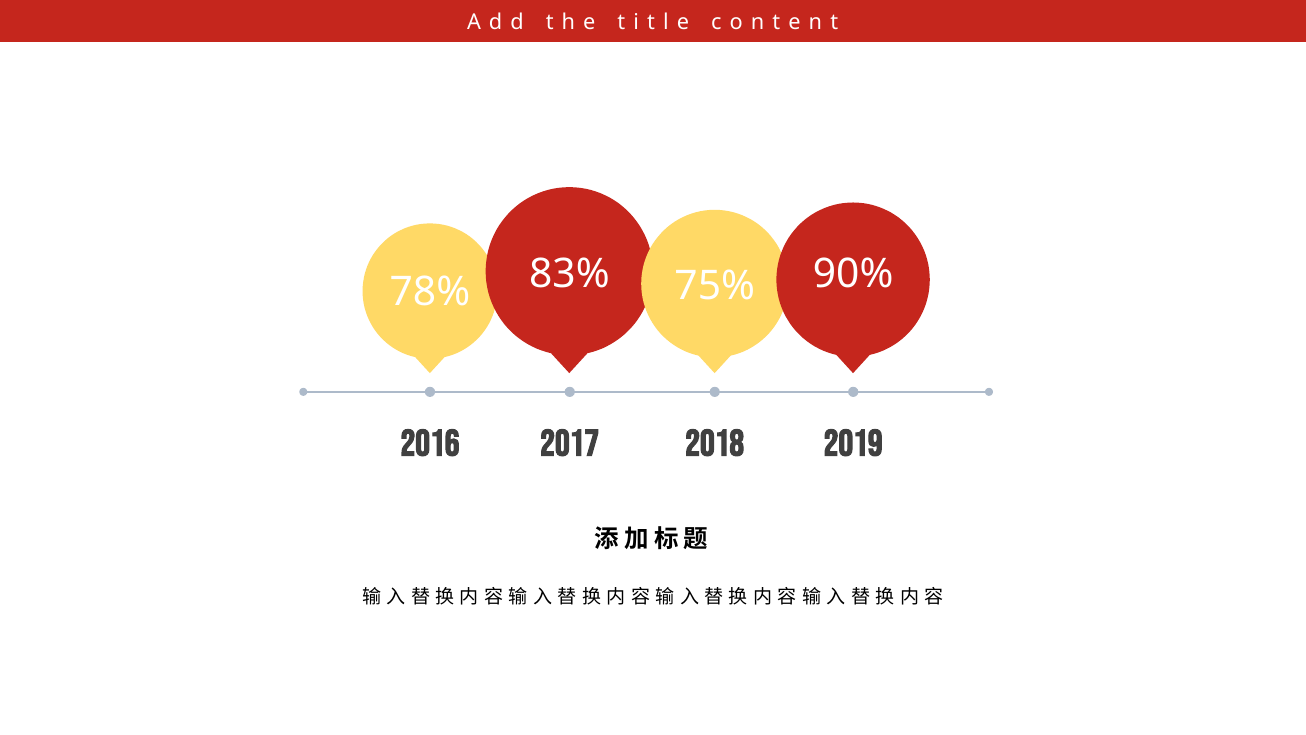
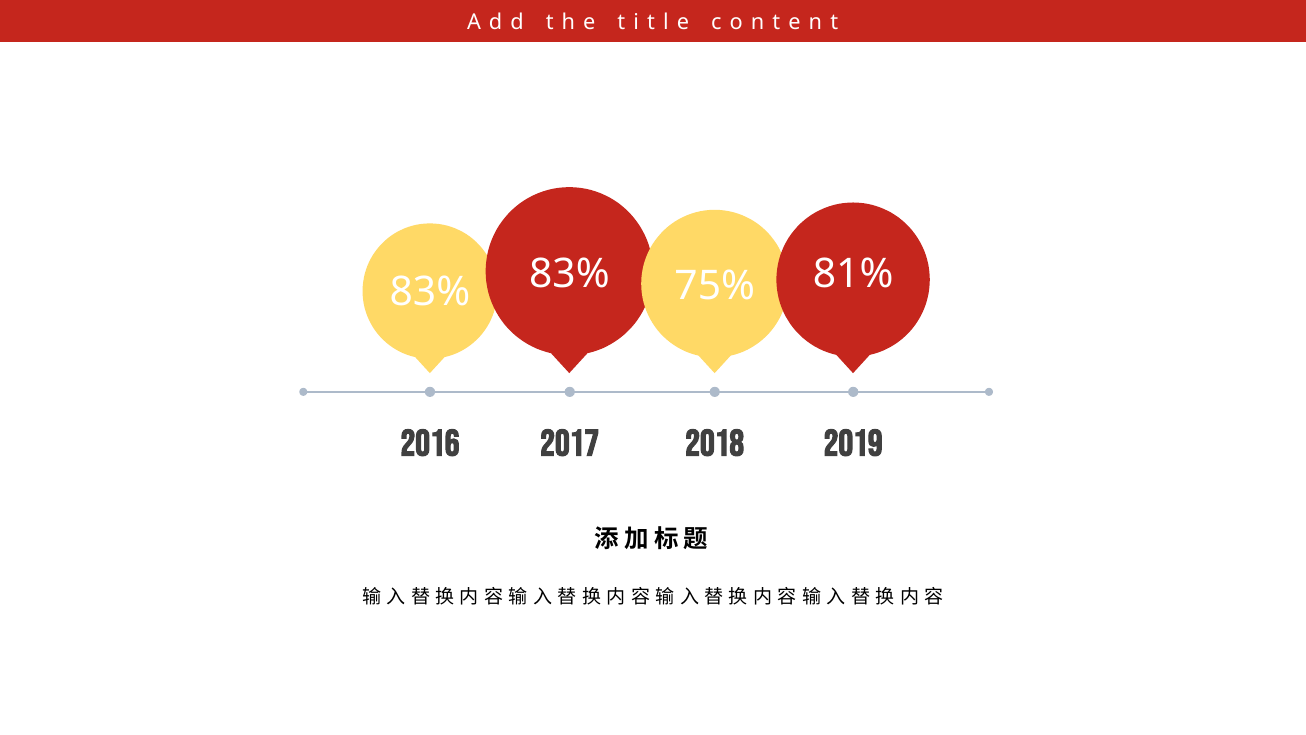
90%: 90% -> 81%
78% at (430, 292): 78% -> 83%
